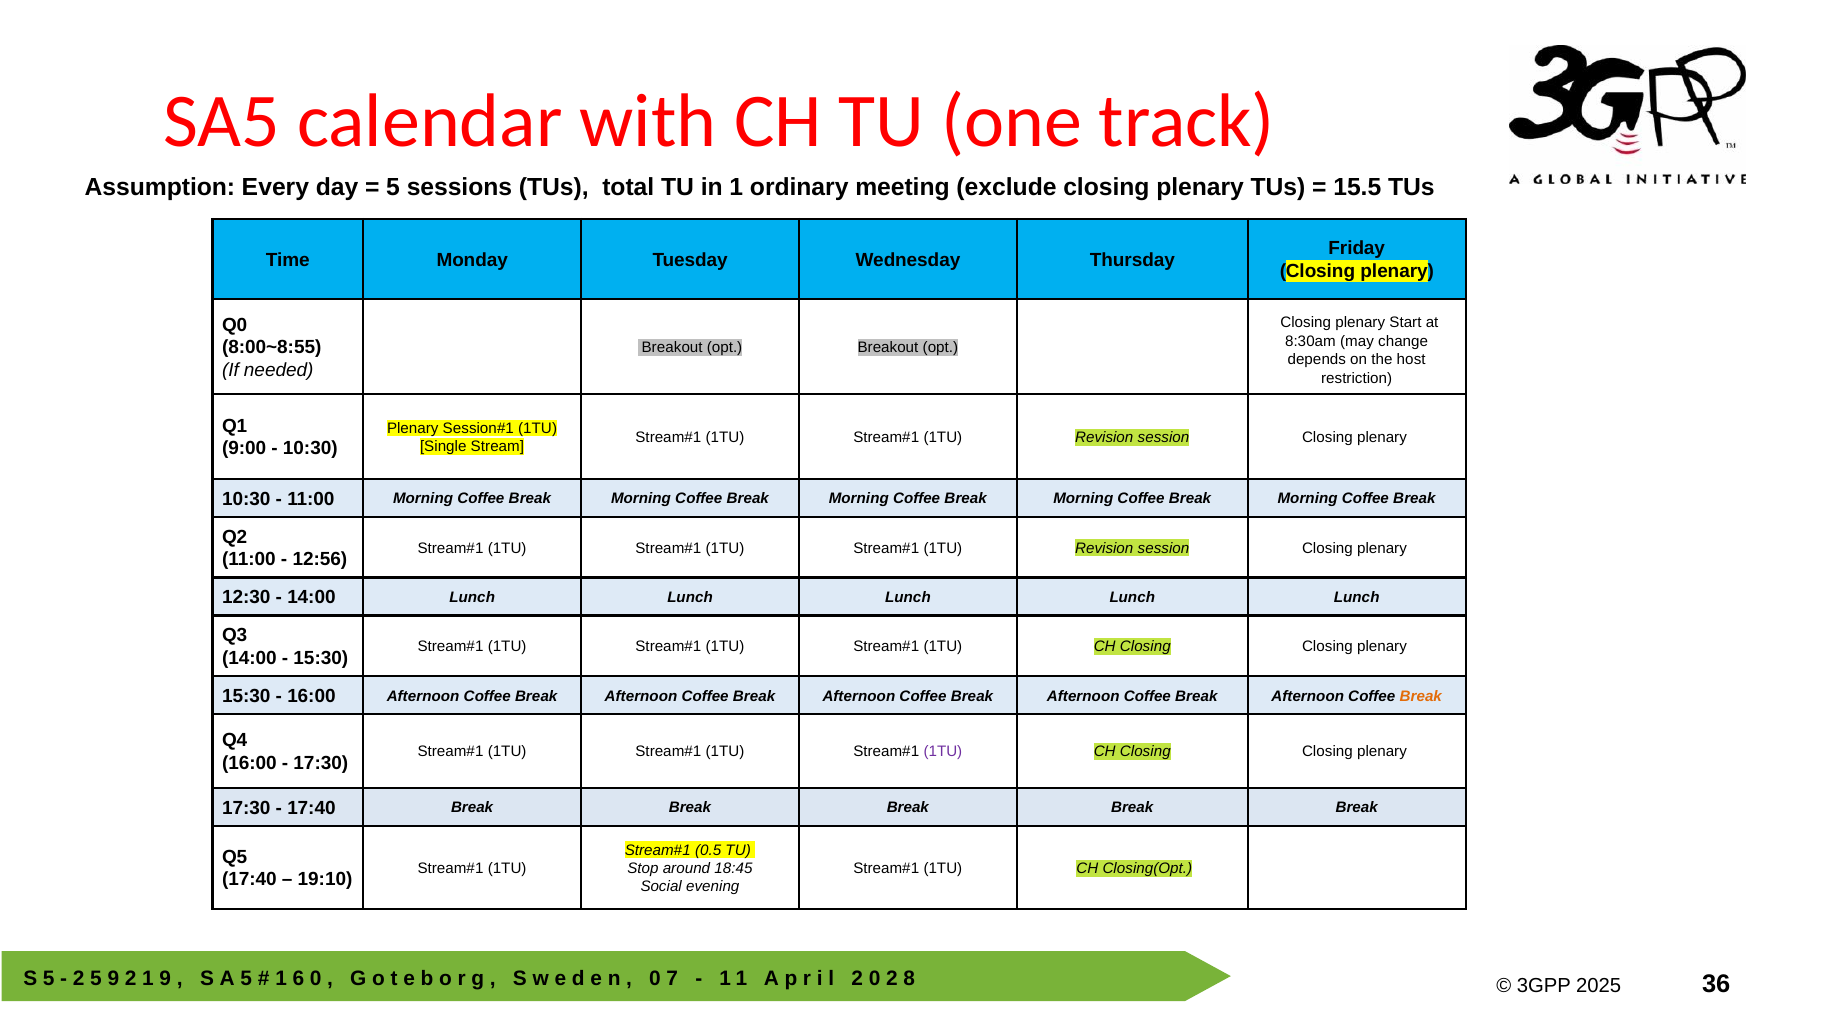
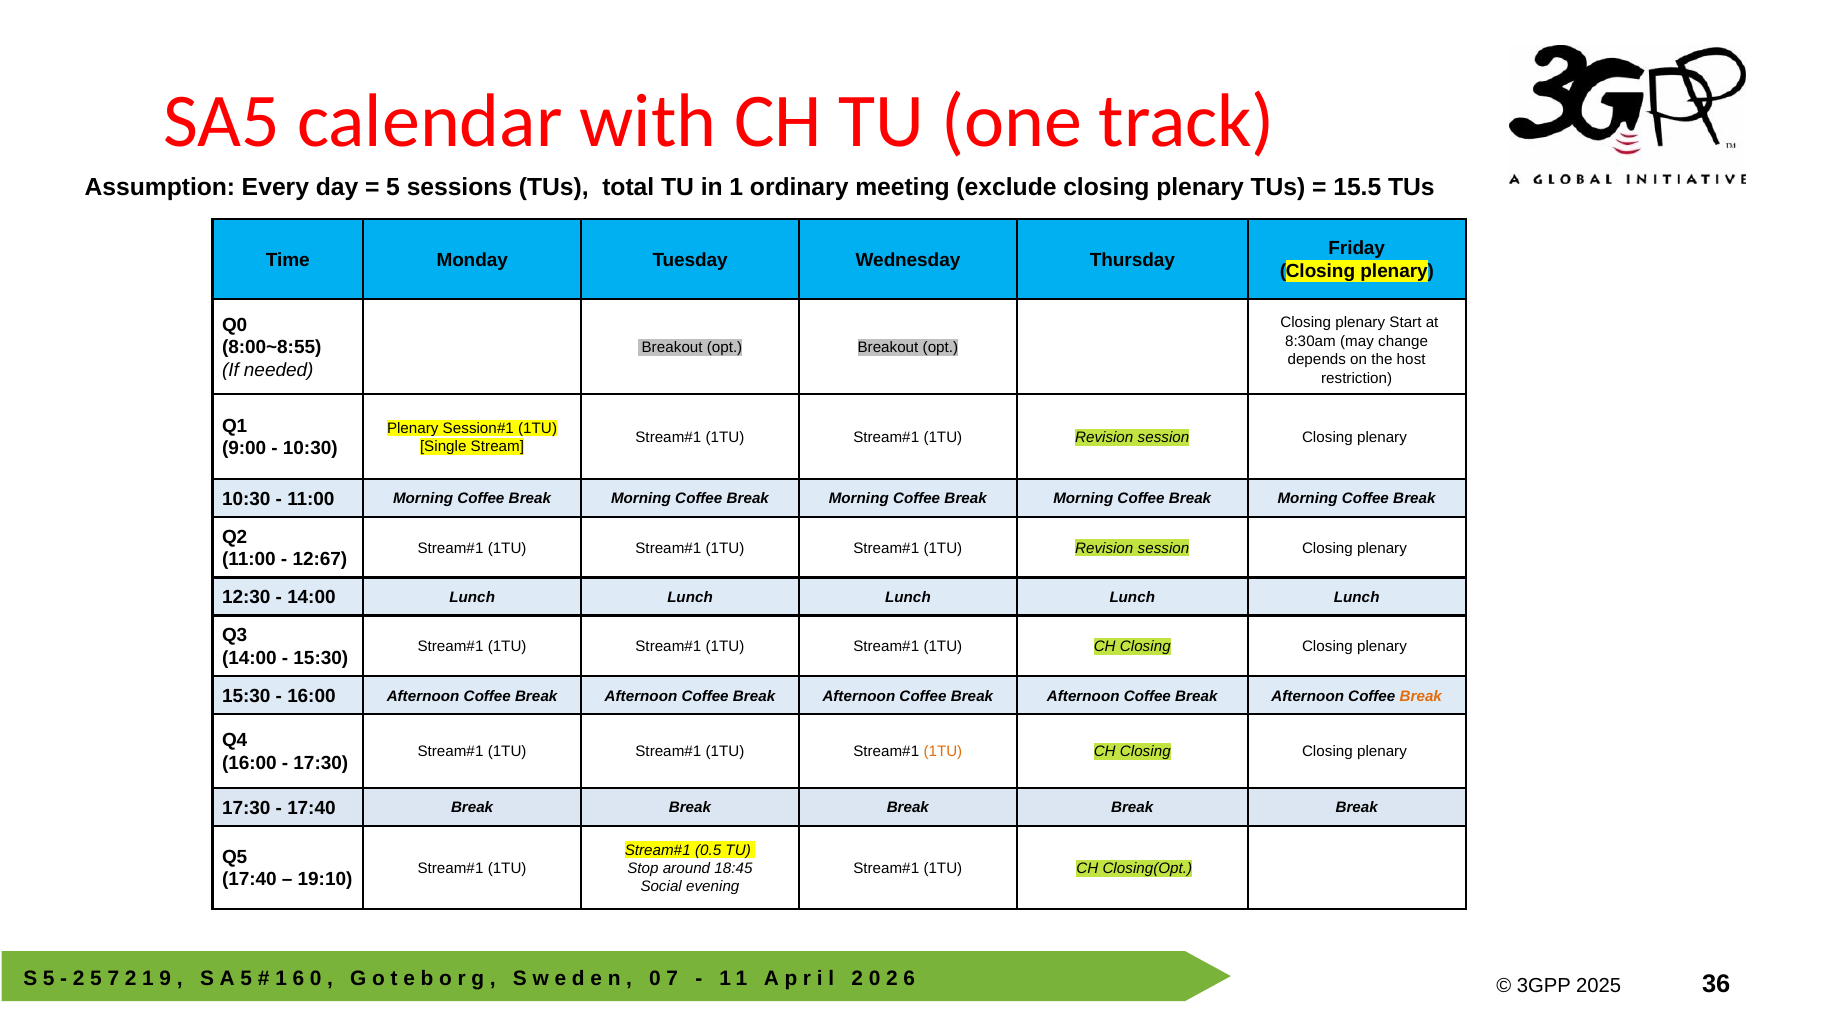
12:56: 12:56 -> 12:67
1TU at (943, 752) colour: purple -> orange
5 9: 9 -> 7
8 at (909, 979): 8 -> 6
